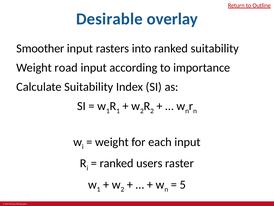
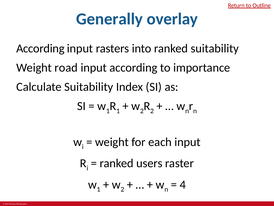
Desirable: Desirable -> Generally
Smoother at (40, 48): Smoother -> According
5: 5 -> 4
